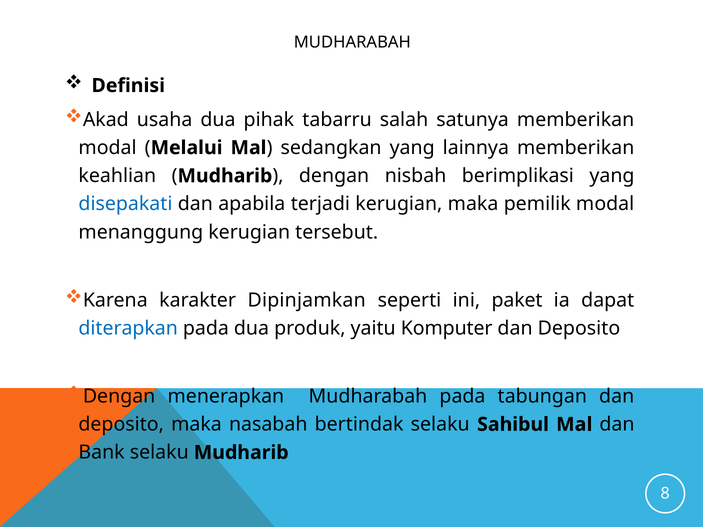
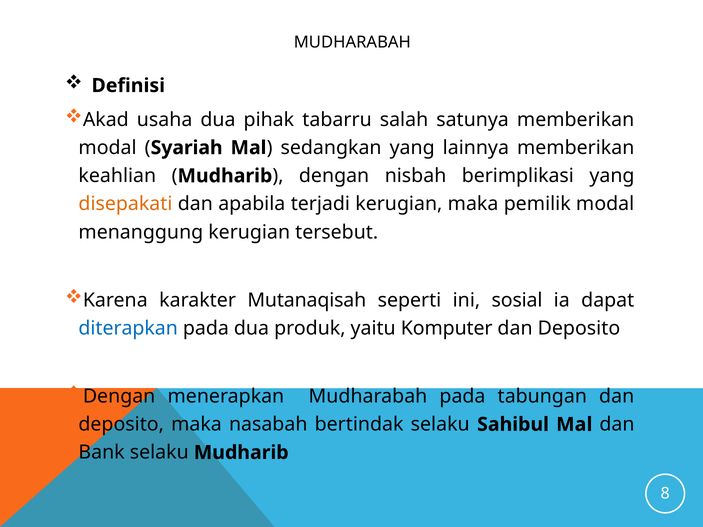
Melalui: Melalui -> Syariah
disepakati colour: blue -> orange
Dipinjamkan: Dipinjamkan -> Mutanaqisah
paket: paket -> sosial
